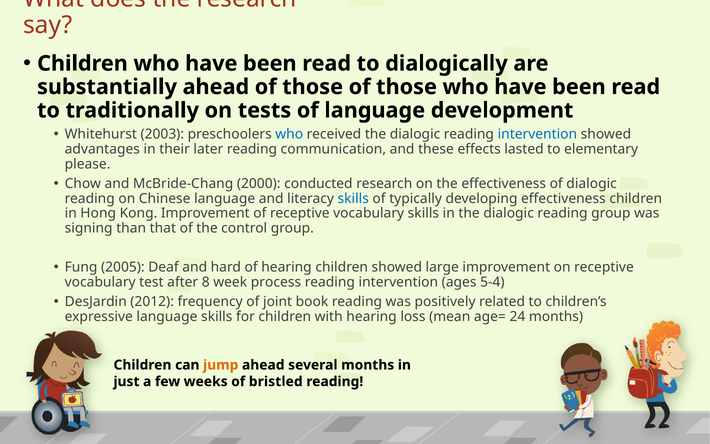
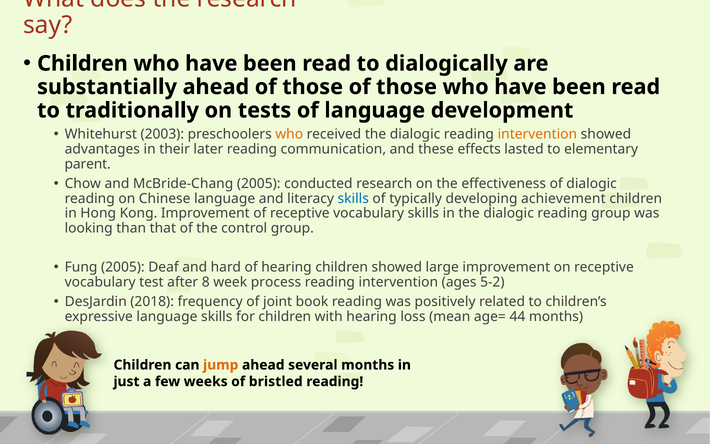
who at (289, 134) colour: blue -> orange
intervention at (537, 134) colour: blue -> orange
please: please -> parent
McBride-Chang 2000: 2000 -> 2005
developing effectiveness: effectiveness -> achievement
signing: signing -> looking
5-4: 5-4 -> 5-2
2012: 2012 -> 2018
24: 24 -> 44
